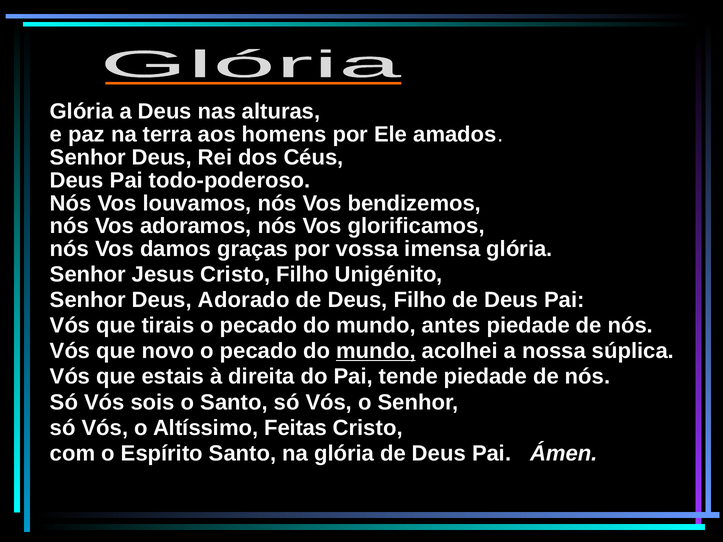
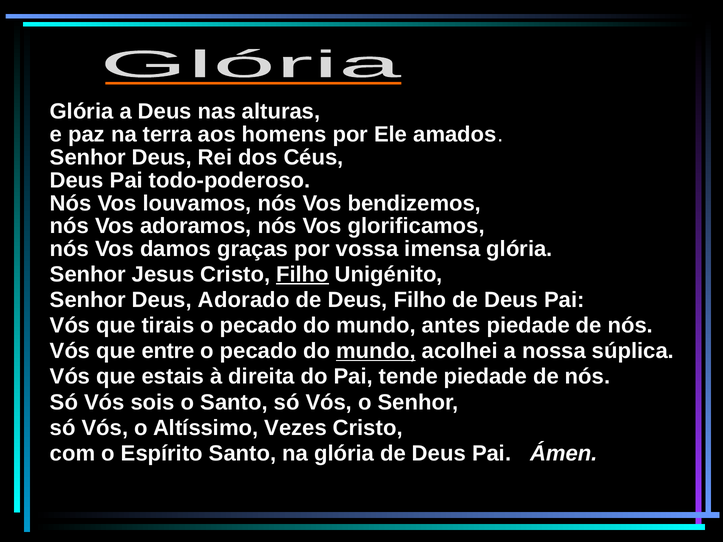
Filho at (303, 274) underline: none -> present
novo: novo -> entre
Feitas: Feitas -> Vezes
